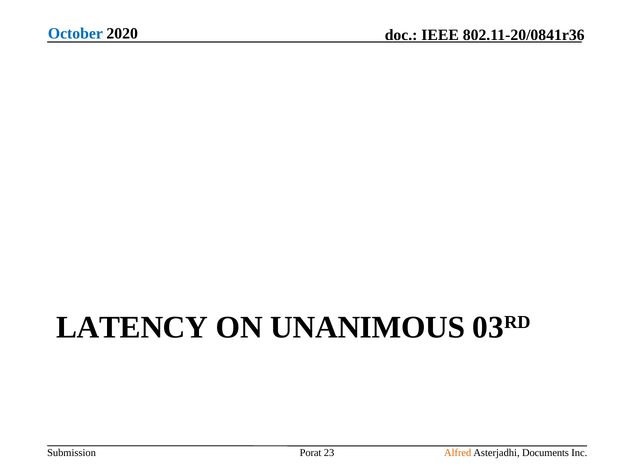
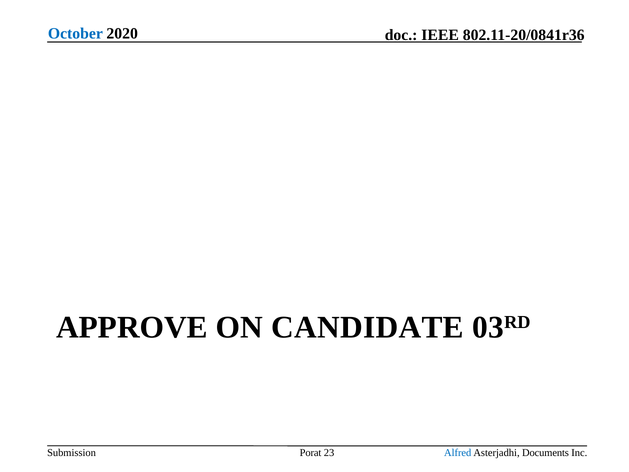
LATENCY: LATENCY -> APPROVE
UNANIMOUS: UNANIMOUS -> CANDIDATE
Alfred colour: orange -> blue
